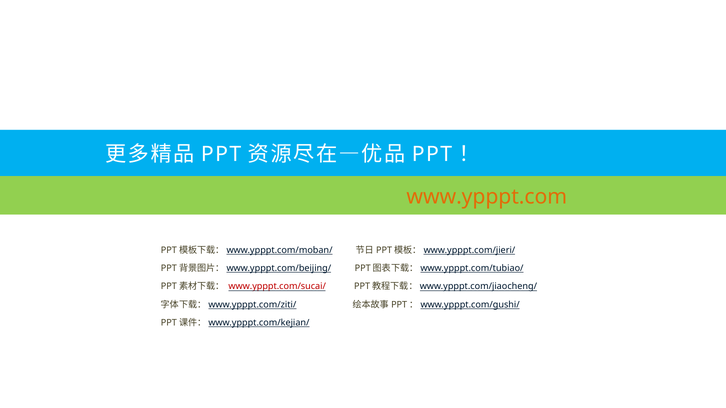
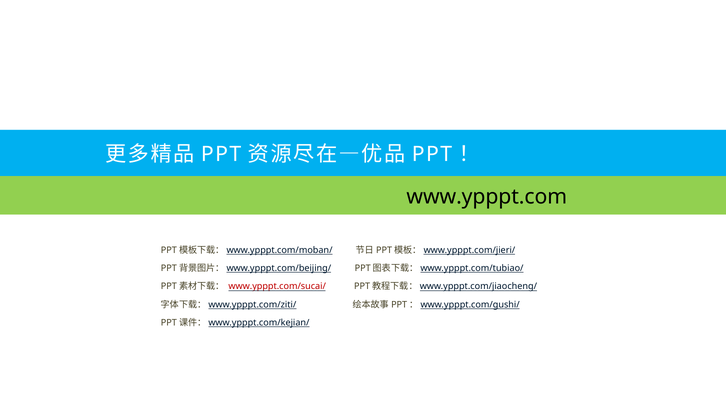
www.ypppt.com colour: orange -> black
